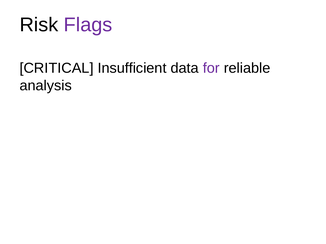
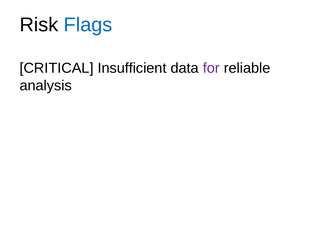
Flags colour: purple -> blue
